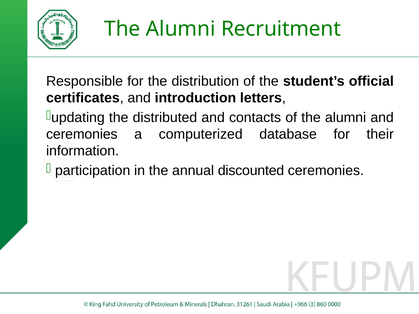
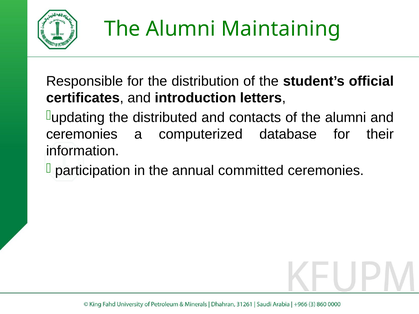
Recruitment: Recruitment -> Maintaining
discounted: discounted -> committed
